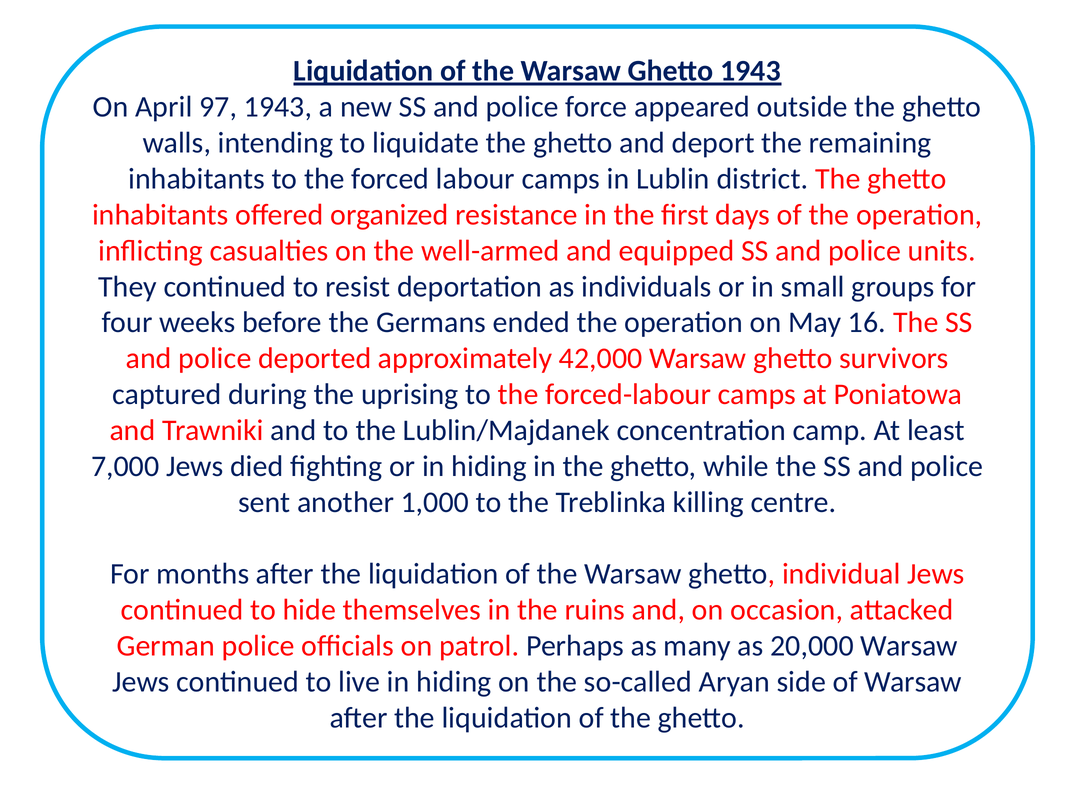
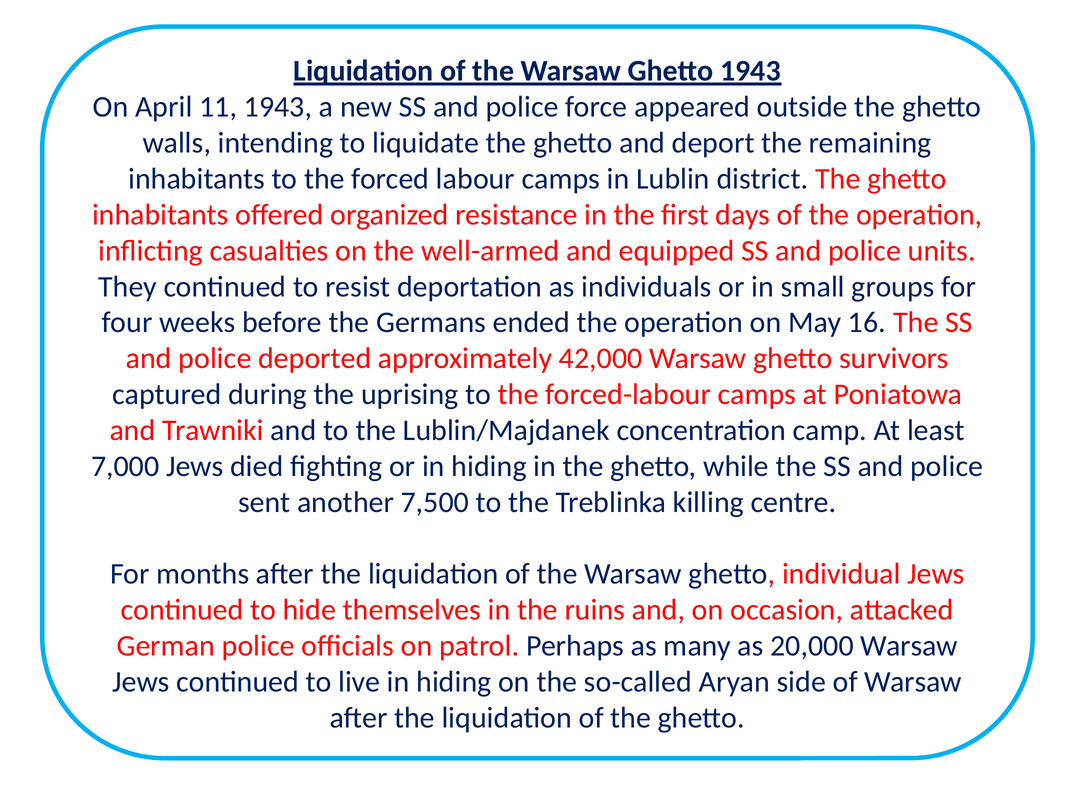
97: 97 -> 11
1,000: 1,000 -> 7,500
